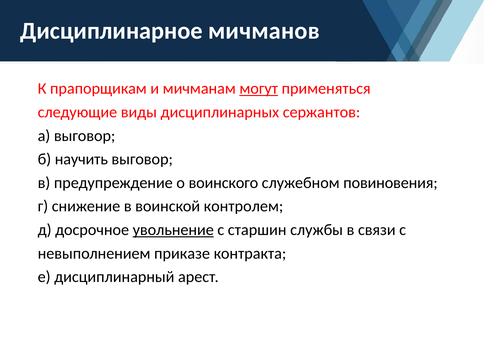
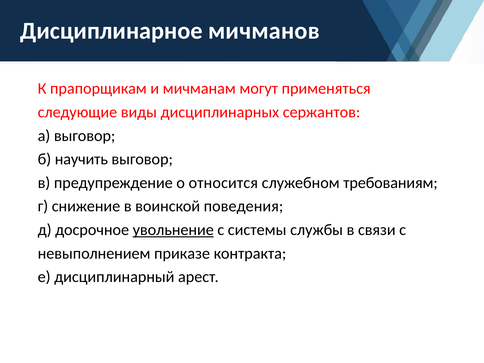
могут underline: present -> none
воинского: воинского -> относится
повиновения: повиновения -> требованиям
контролем: контролем -> поведения
старшин: старшин -> системы
